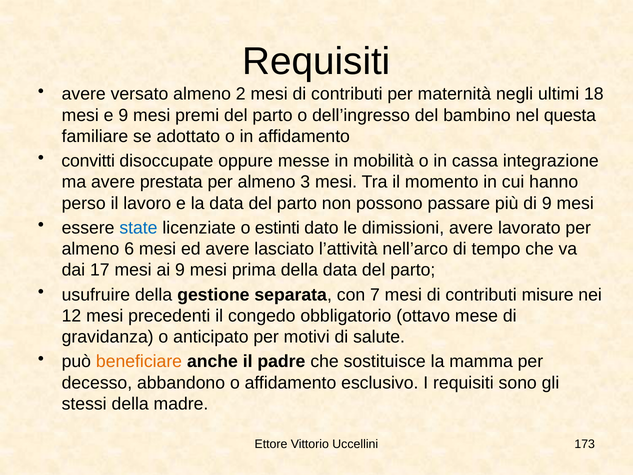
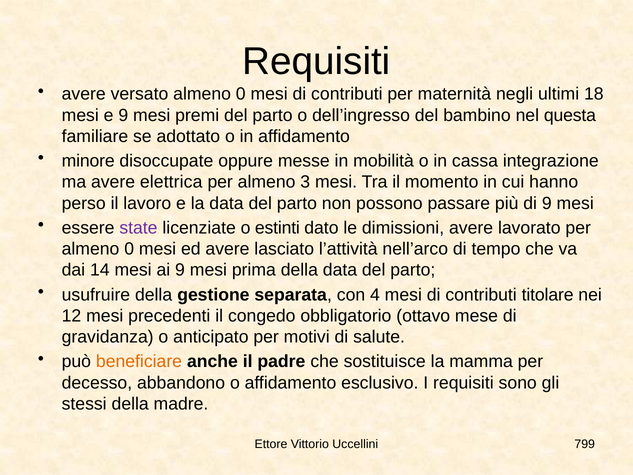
versato almeno 2: 2 -> 0
convitti: convitti -> minore
prestata: prestata -> elettrica
state colour: blue -> purple
6 at (129, 249): 6 -> 0
17: 17 -> 14
7: 7 -> 4
misure: misure -> titolare
173: 173 -> 799
